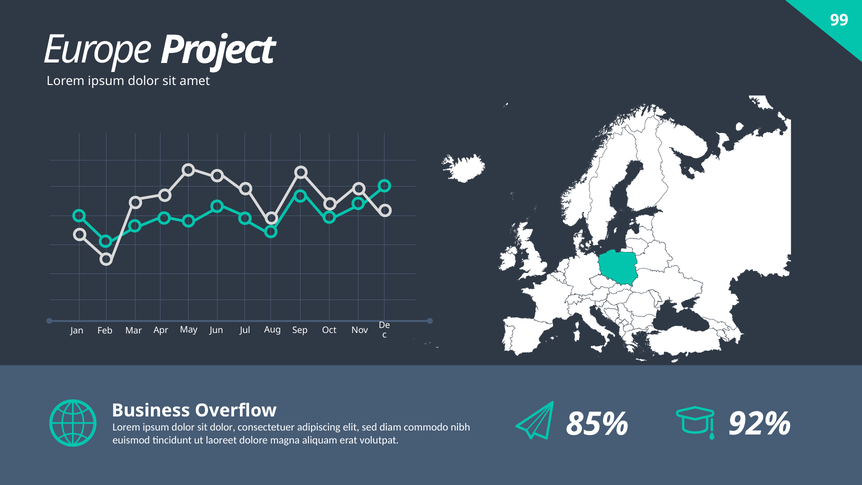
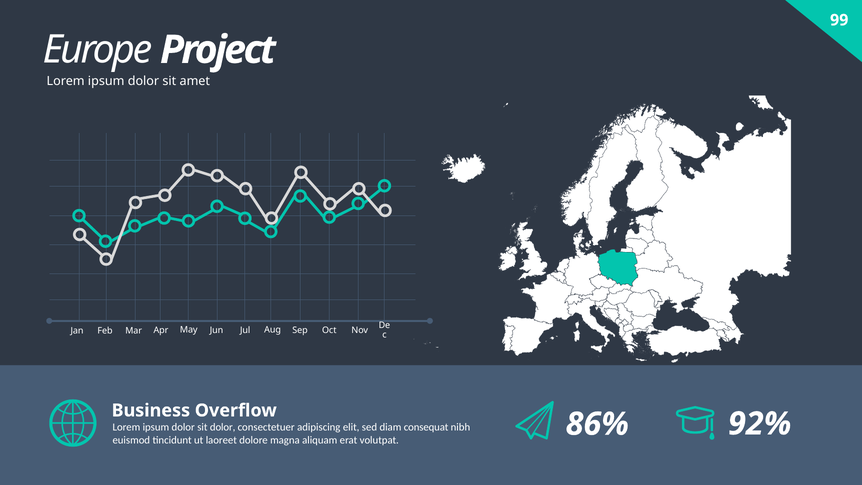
commodo: commodo -> consequat
85%: 85% -> 86%
